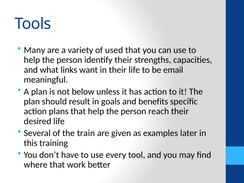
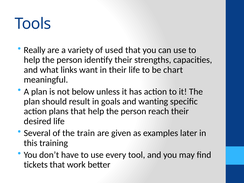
Many: Many -> Really
email: email -> chart
benefits: benefits -> wanting
where: where -> tickets
